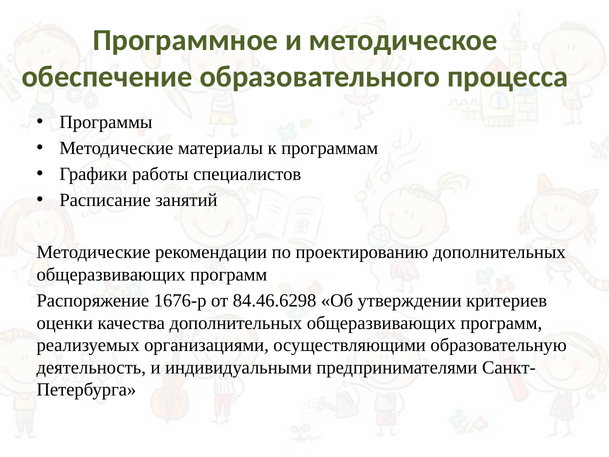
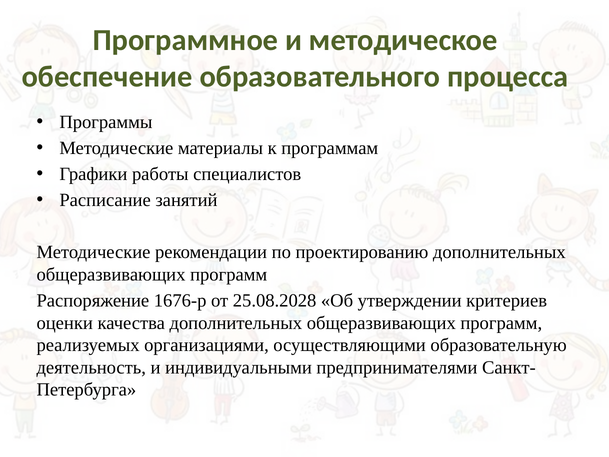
84.46.6298: 84.46.6298 -> 25.08.2028
